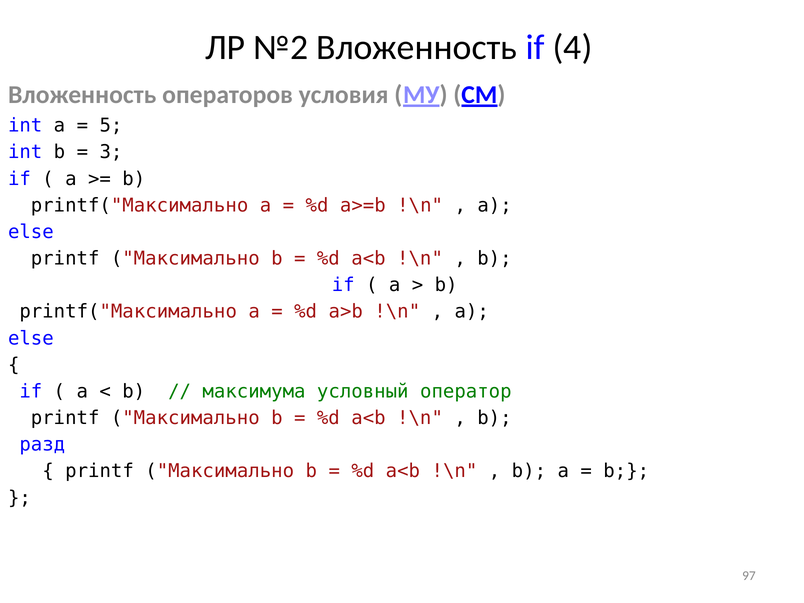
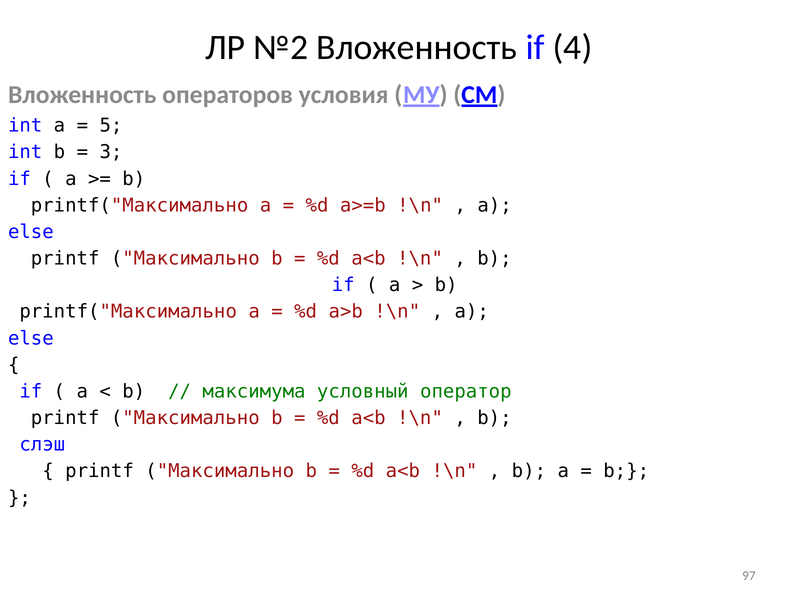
разд: разд -> слэш
